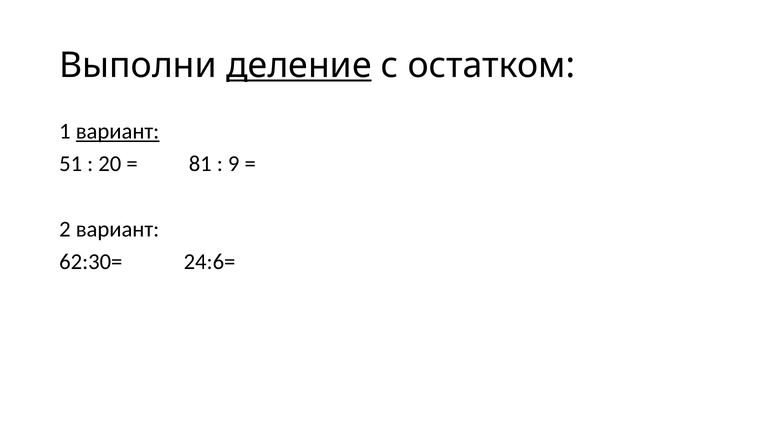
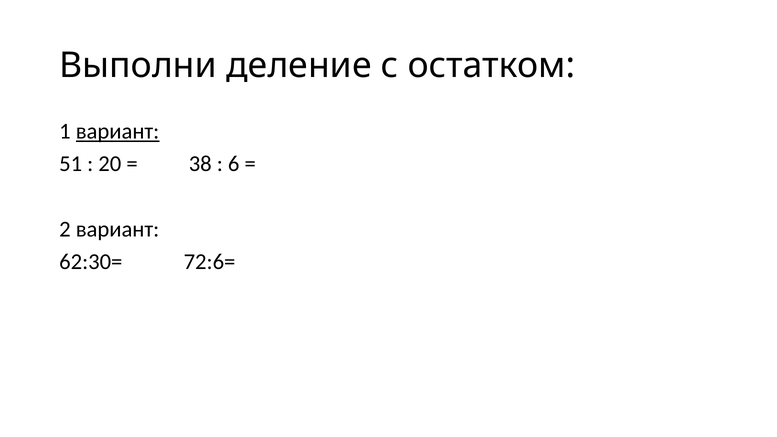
деление underline: present -> none
81: 81 -> 38
9: 9 -> 6
24:6=: 24:6= -> 72:6=
